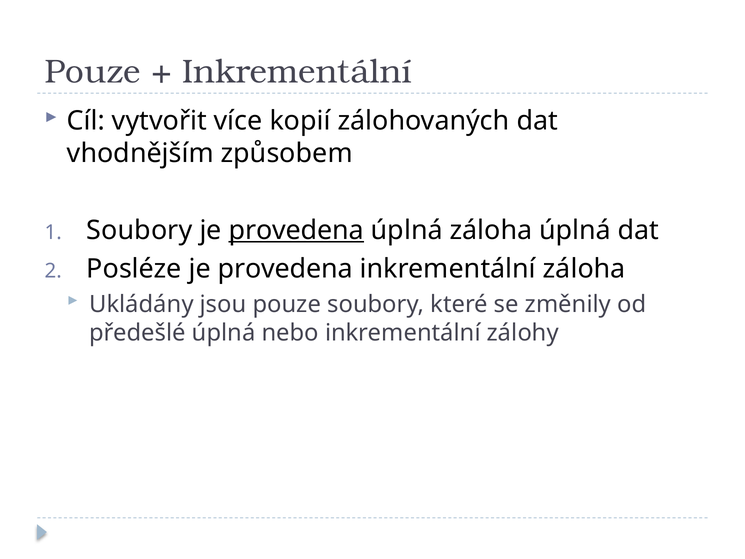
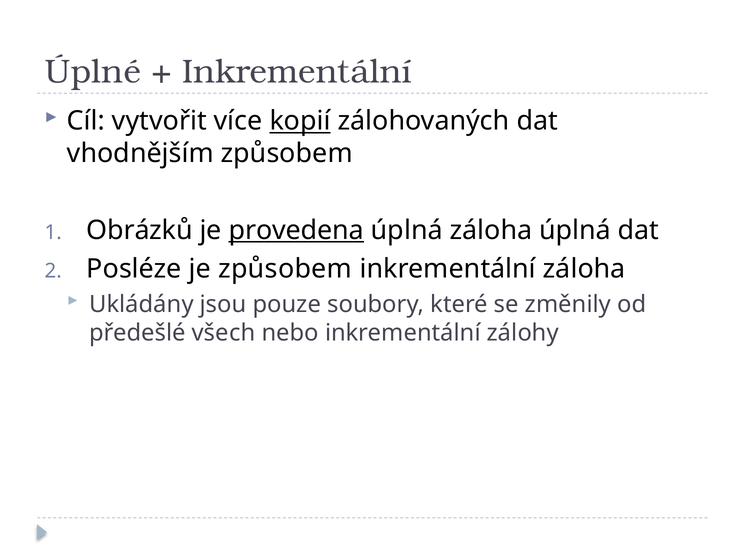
Pouze at (93, 72): Pouze -> Úplné
kopií underline: none -> present
Soubory at (139, 230): Soubory -> Obrázků
Posléze je provedena: provedena -> způsobem
předešlé úplná: úplná -> všech
